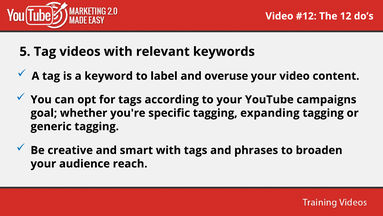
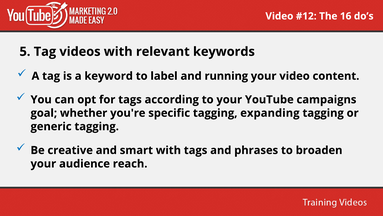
12: 12 -> 16
overuse: overuse -> running
